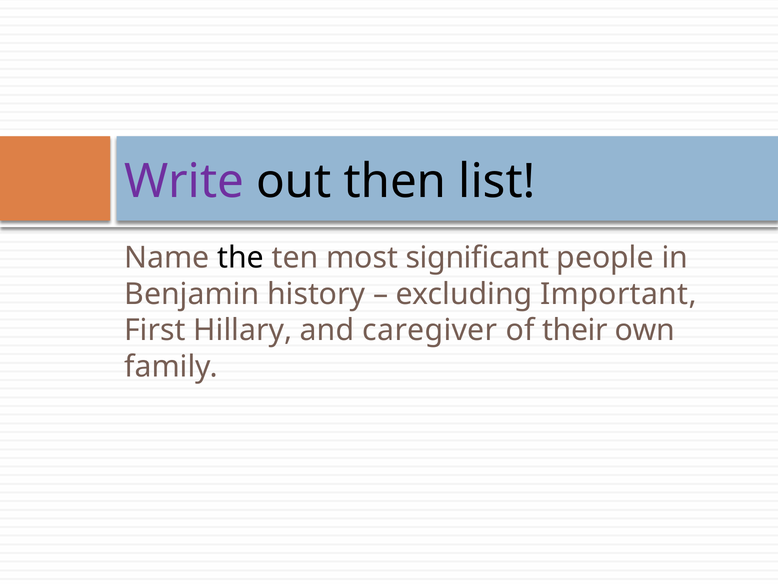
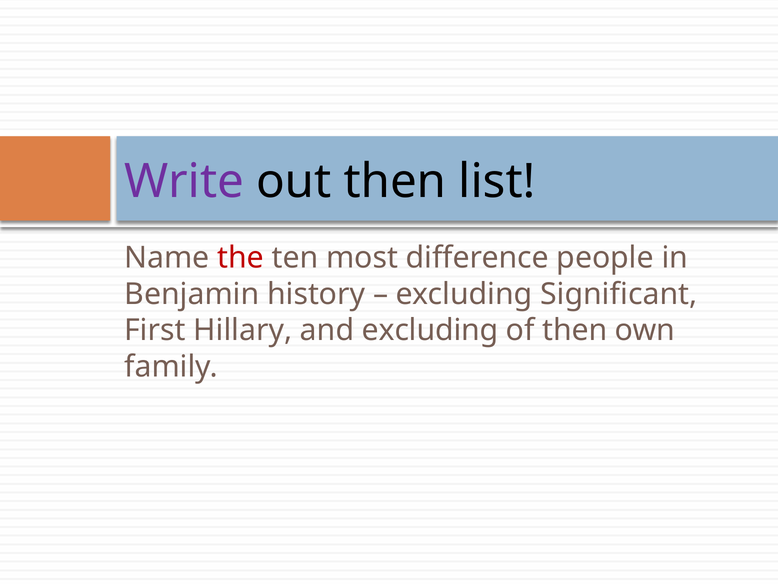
the colour: black -> red
significant: significant -> difference
Important: Important -> Significant
and caregiver: caregiver -> excluding
of their: their -> then
